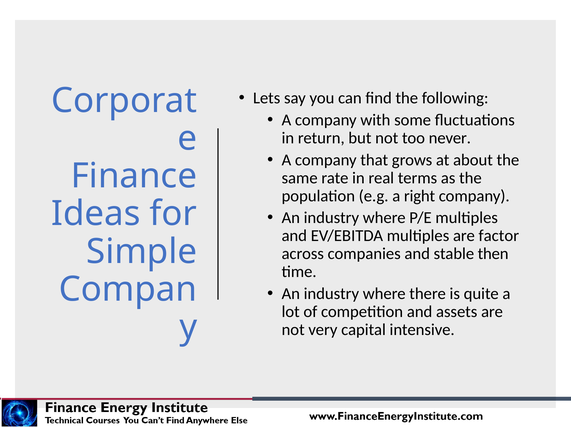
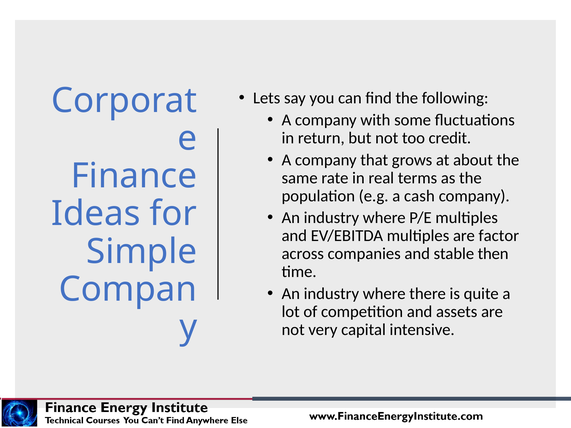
never: never -> credit
right: right -> cash
